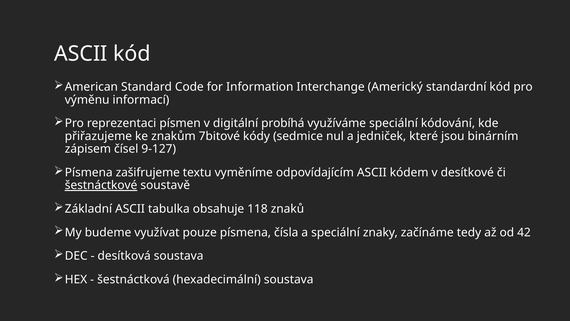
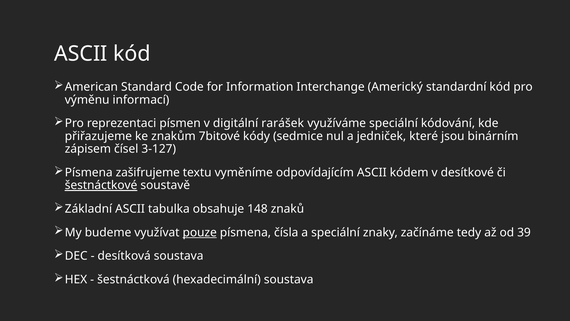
probíhá: probíhá -> rarášek
9-127: 9-127 -> 3-127
118: 118 -> 148
pouze underline: none -> present
42: 42 -> 39
